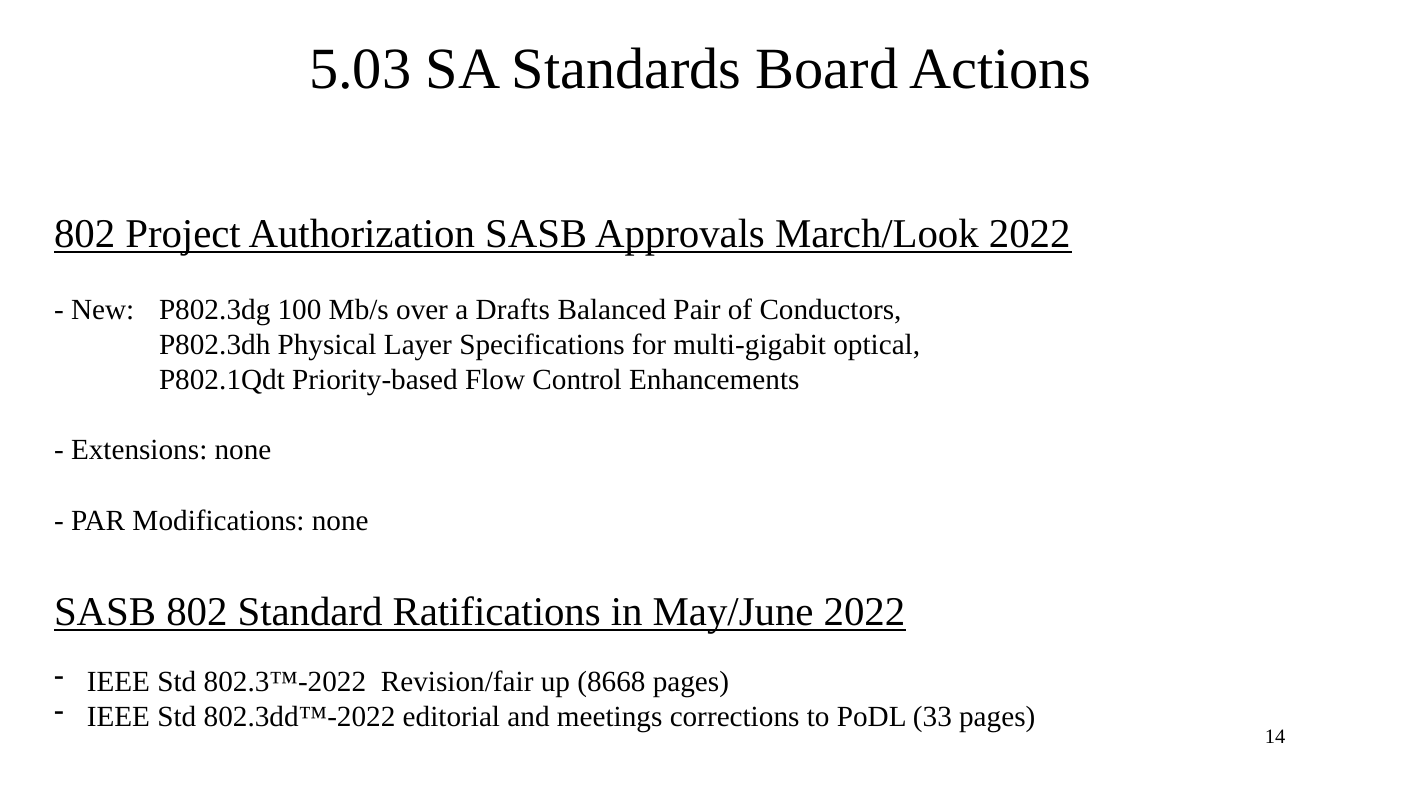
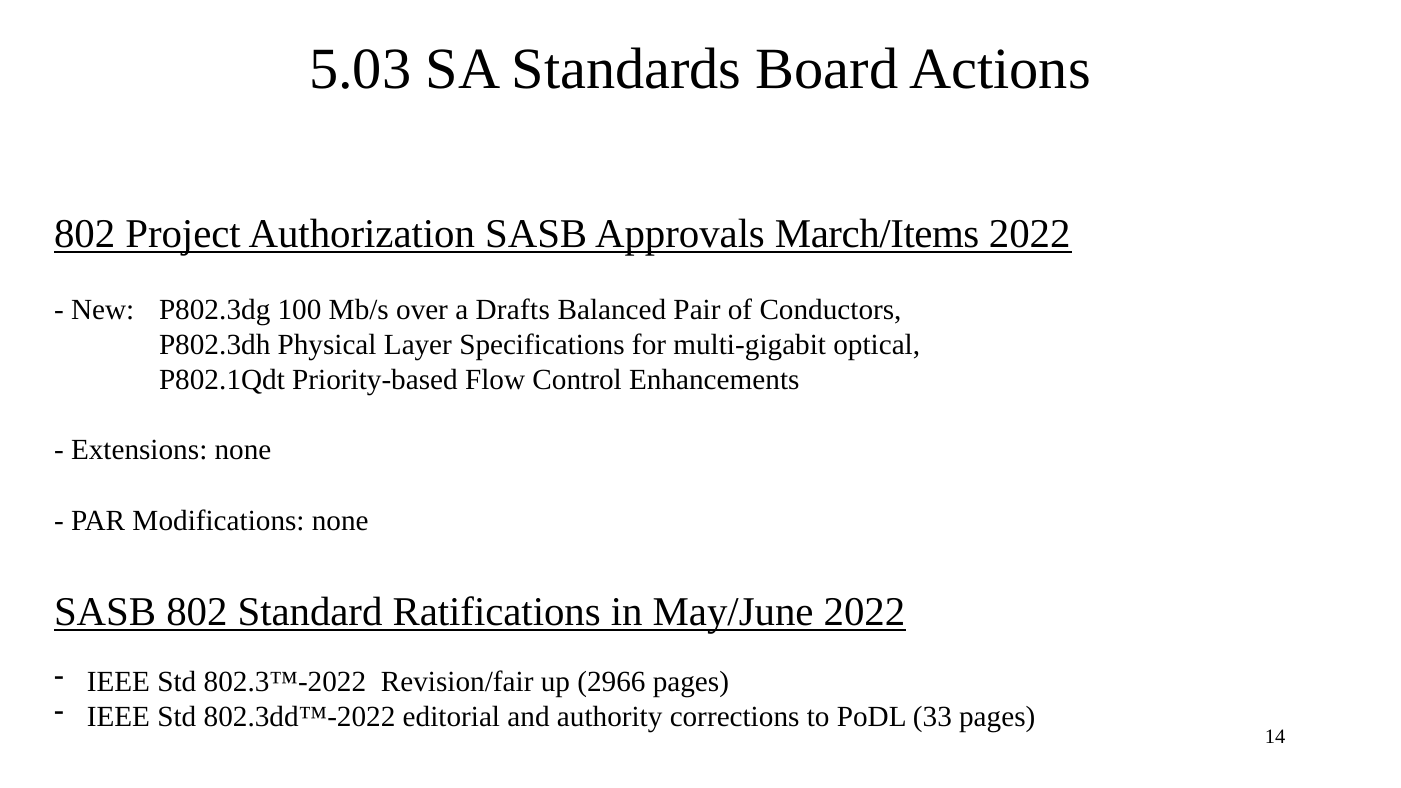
March/Look: March/Look -> March/Items
8668: 8668 -> 2966
meetings: meetings -> authority
